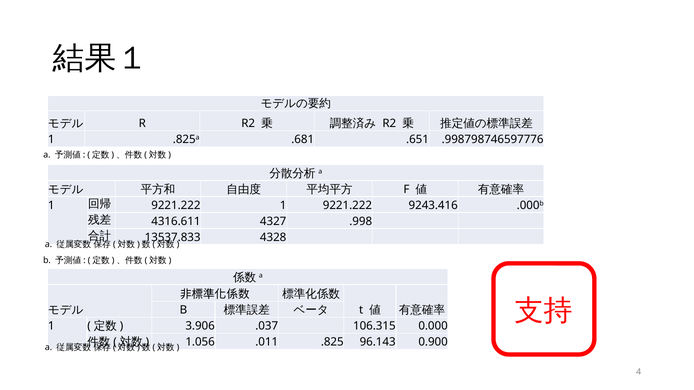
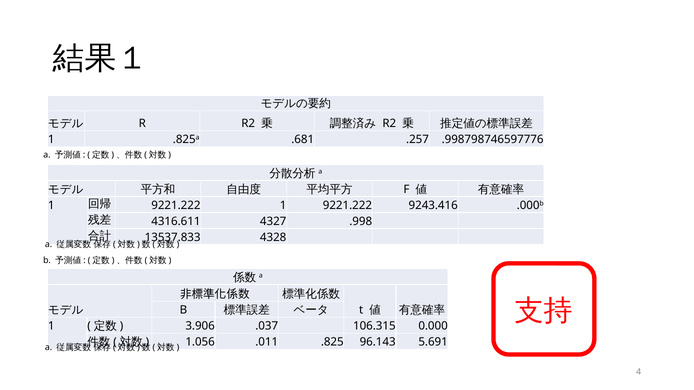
.651: .651 -> .257
0.900: 0.900 -> 5.691
